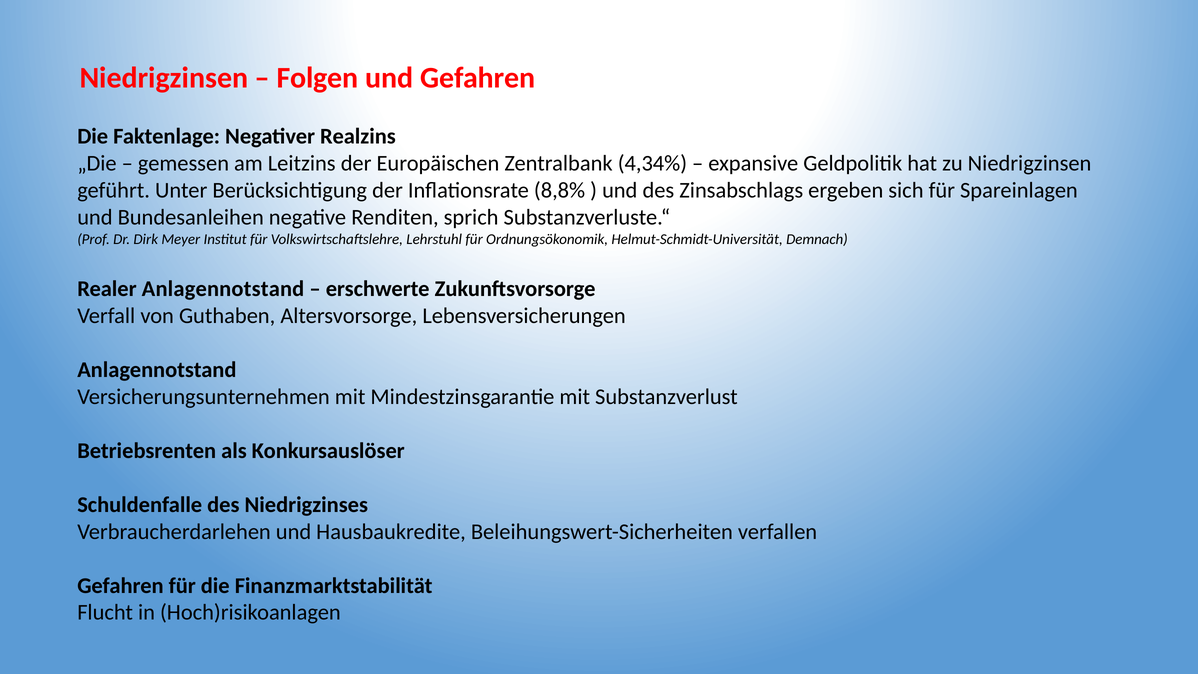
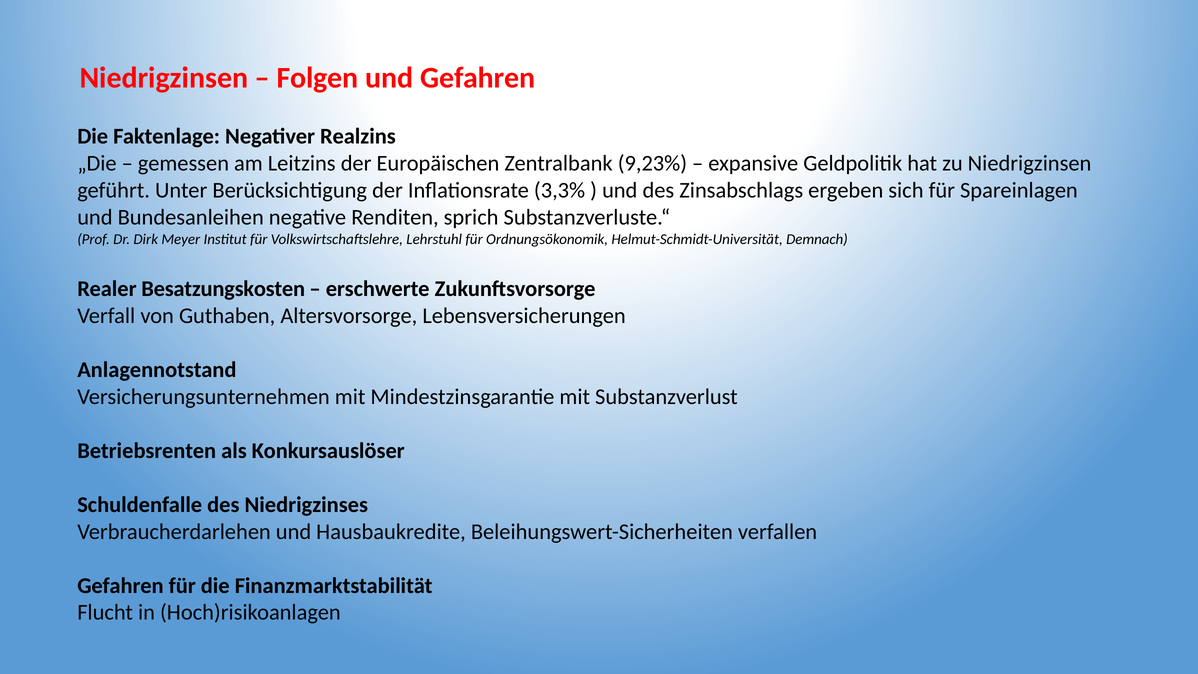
4,34%: 4,34% -> 9,23%
8,8%: 8,8% -> 3,3%
Realer Anlagennotstand: Anlagennotstand -> Besatzungskosten
